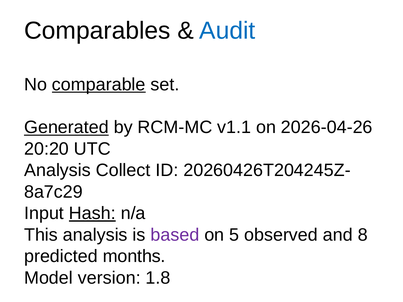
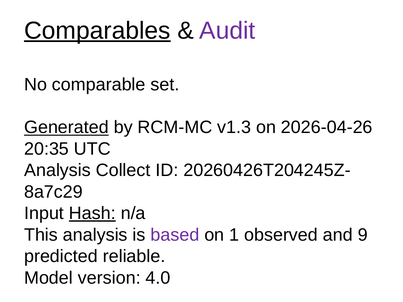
Comparables underline: none -> present
Audit colour: blue -> purple
comparable underline: present -> none
v1.1: v1.1 -> v1.3
20:20: 20:20 -> 20:35
5: 5 -> 1
8: 8 -> 9
months: months -> reliable
1.8: 1.8 -> 4.0
